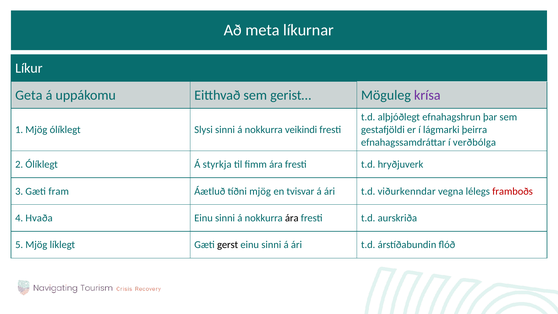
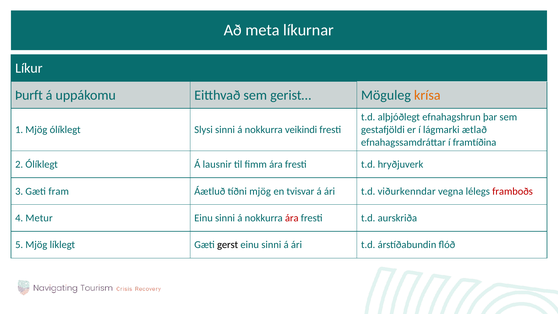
Geta: Geta -> Þurft
krísa colour: purple -> orange
þeirra: þeirra -> ætlað
verðbólga: verðbólga -> framtíðina
styrkja: styrkja -> lausnir
Hvaða: Hvaða -> Metur
ára at (292, 218) colour: black -> red
